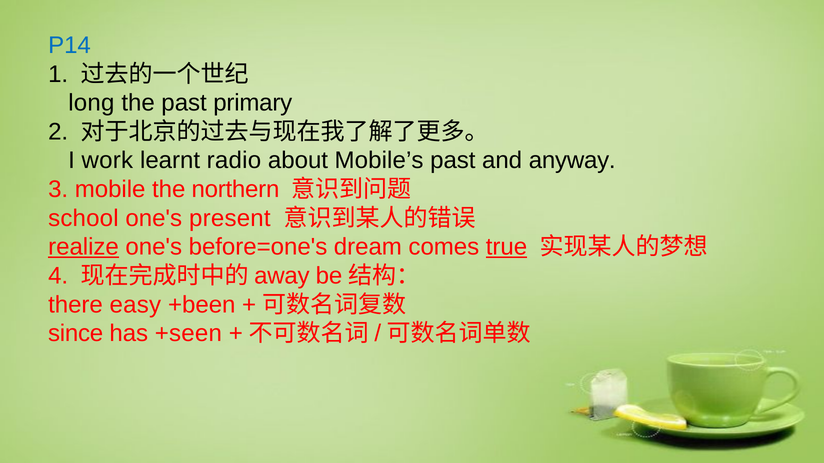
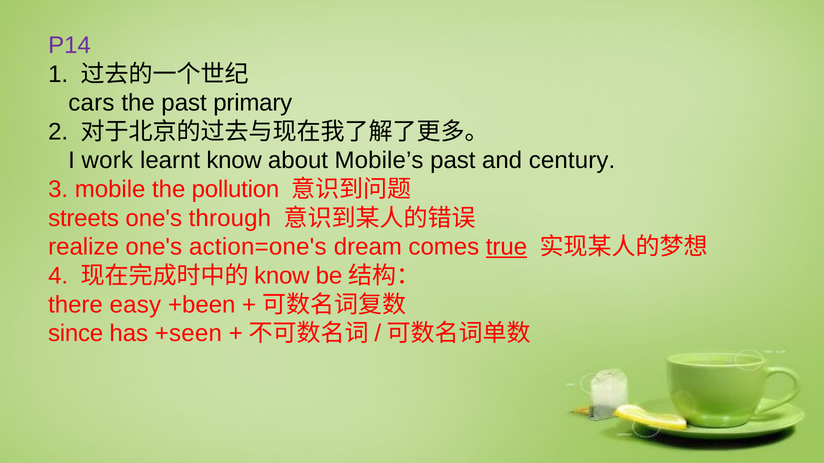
P14 colour: blue -> purple
long: long -> cars
learnt radio: radio -> know
anyway: anyway -> century
northern: northern -> pollution
school: school -> streets
present: present -> through
realize underline: present -> none
before=one's: before=one's -> action=one's
away at (282, 276): away -> know
